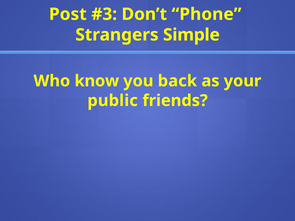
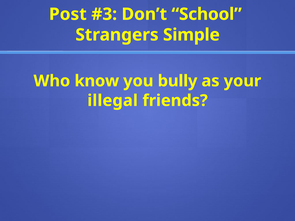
Phone: Phone -> School
back: back -> bully
public: public -> illegal
